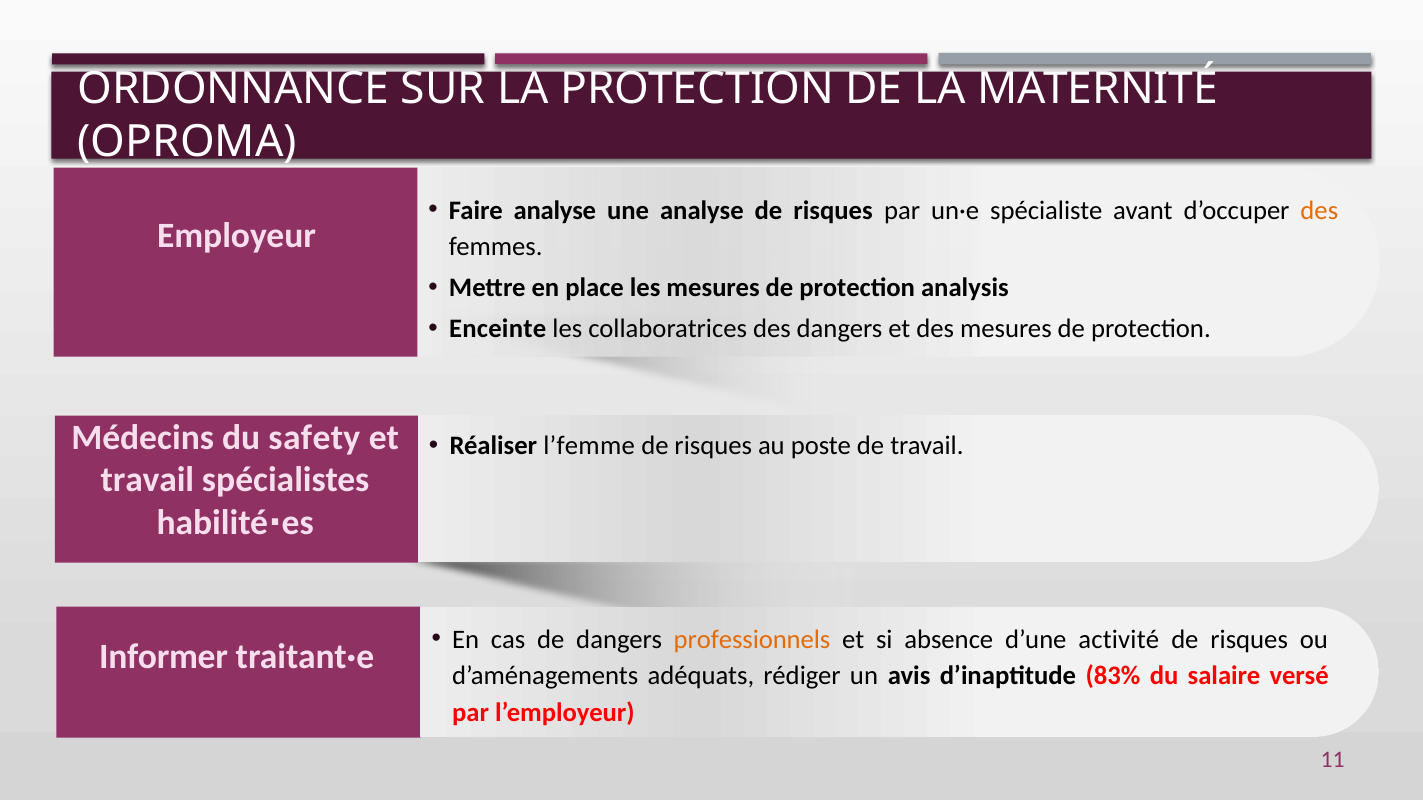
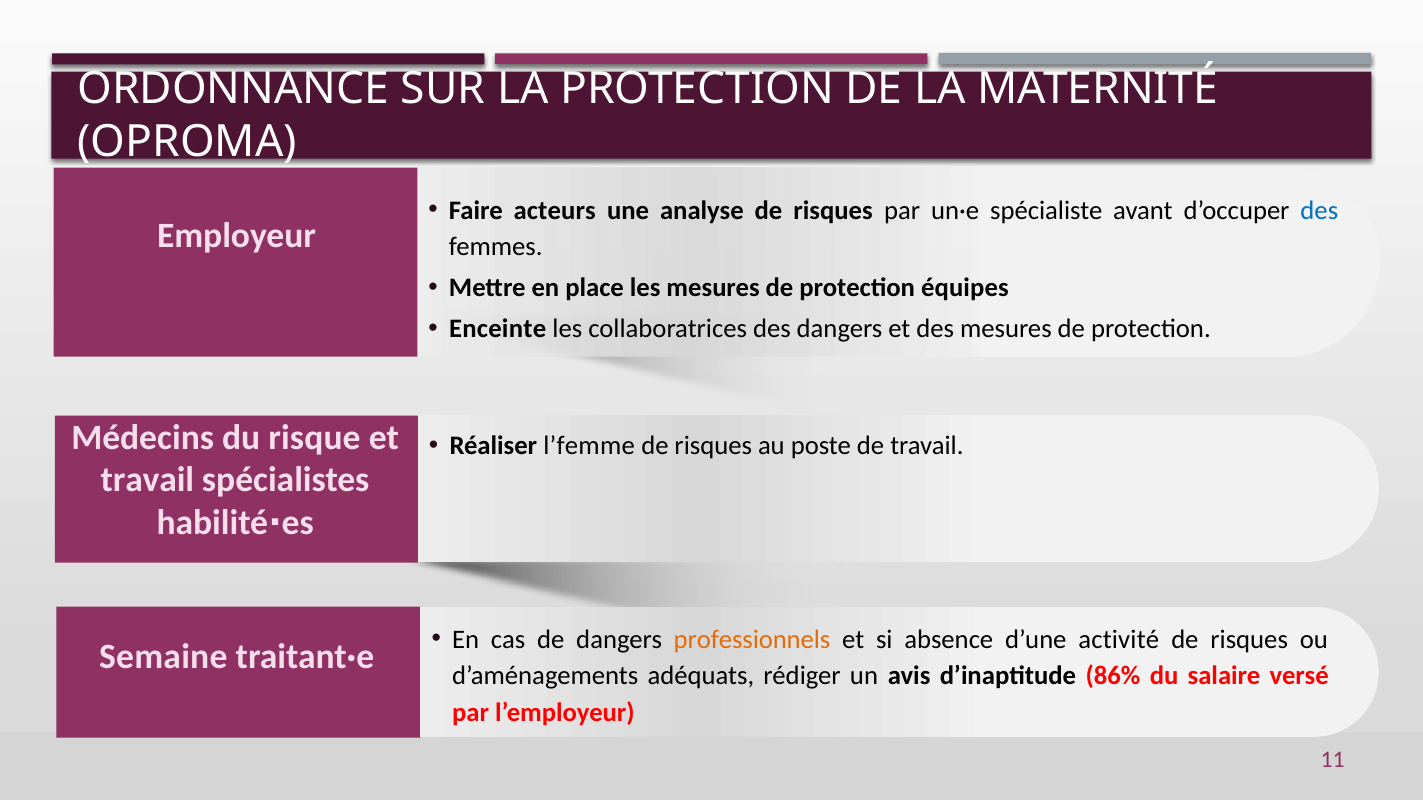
Faire analyse: analyse -> acteurs
des at (1319, 211) colour: orange -> blue
analysis: analysis -> équipes
safety: safety -> risque
Informer: Informer -> Semaine
83%: 83% -> 86%
